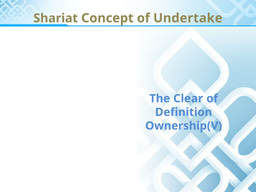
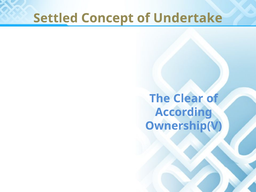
Shariat: Shariat -> Settled
Definition: Definition -> According
